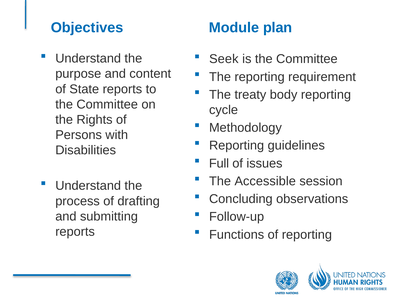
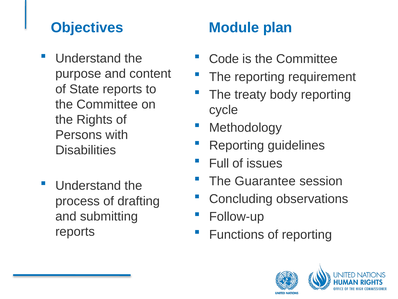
Seek: Seek -> Code
Accessible: Accessible -> Guarantee
